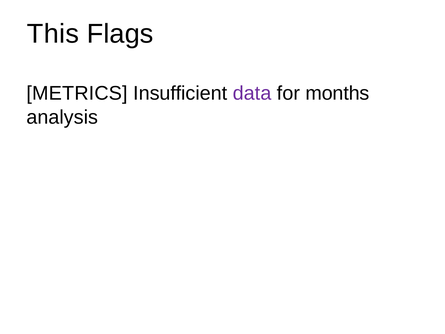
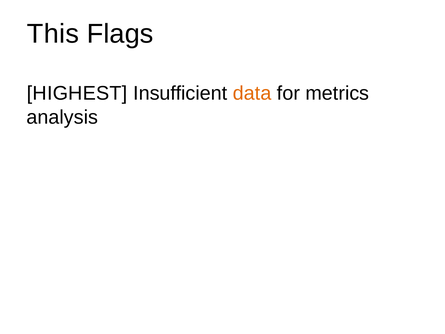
METRICS: METRICS -> HIGHEST
data colour: purple -> orange
months: months -> metrics
